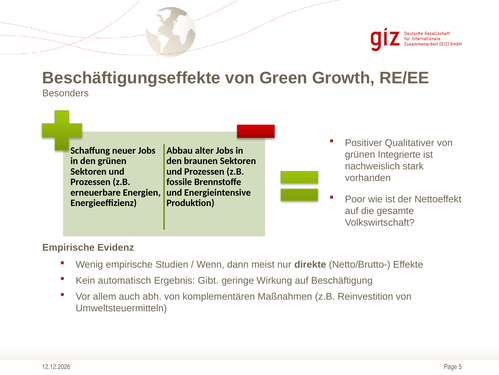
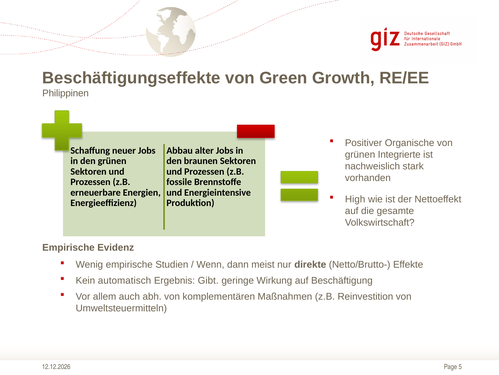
Besonders: Besonders -> Philippinen
Qualitativer: Qualitativer -> Organische
Poor: Poor -> High
